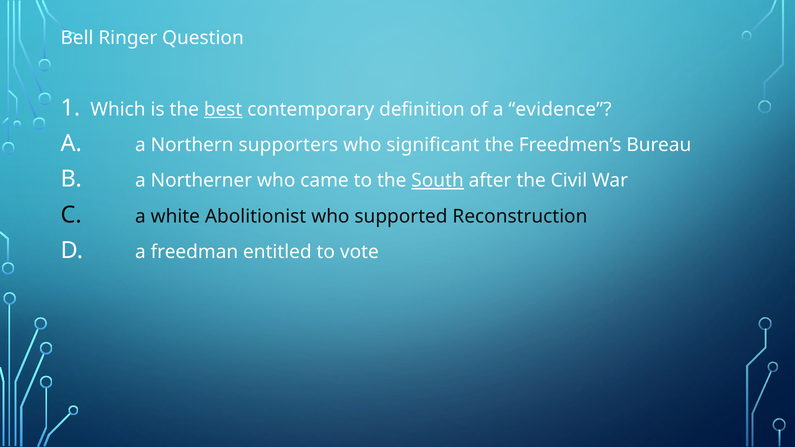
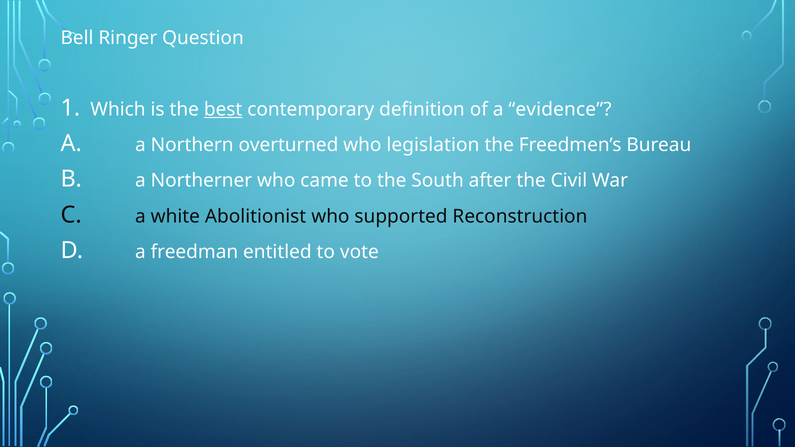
supporters: supporters -> overturned
significant: significant -> legislation
South underline: present -> none
